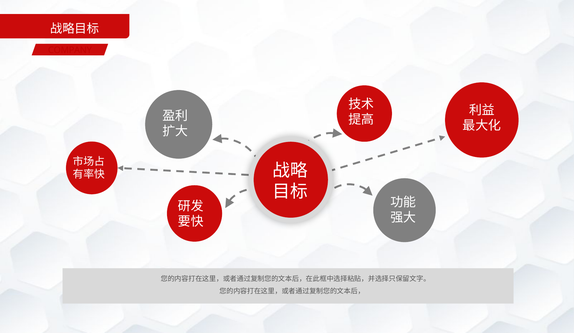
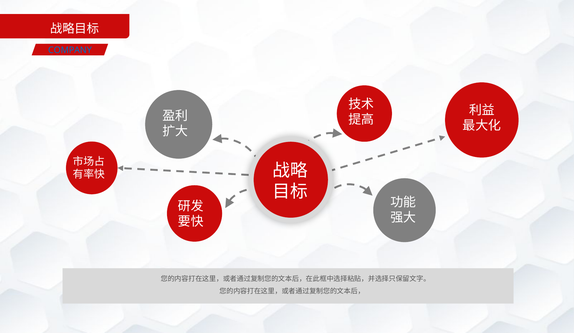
COMPANY colour: red -> blue
